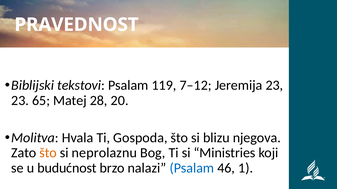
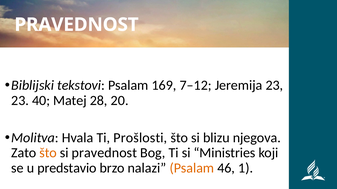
119: 119 -> 169
65: 65 -> 40
Gospoda: Gospoda -> Prošlosti
si neprolaznu: neprolaznu -> pravednost
budućnost: budućnost -> predstavio
Psalam at (192, 168) colour: blue -> orange
